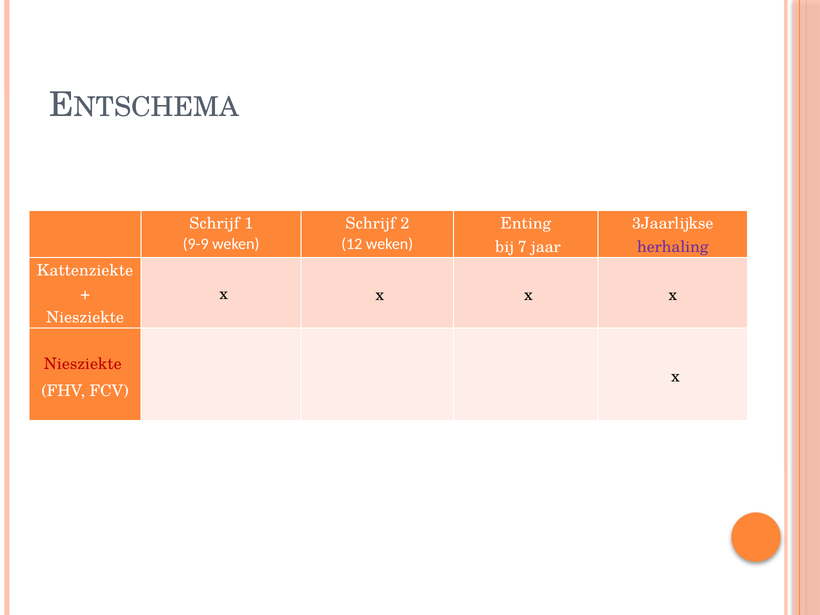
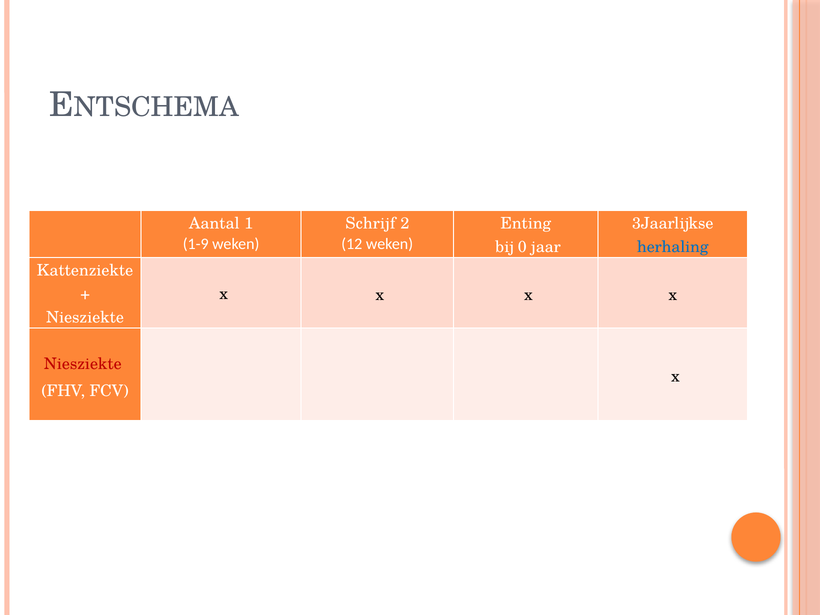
Schrijf at (214, 224): Schrijf -> Aantal
9-9: 9-9 -> 1-9
7: 7 -> 0
herhaling colour: purple -> blue
